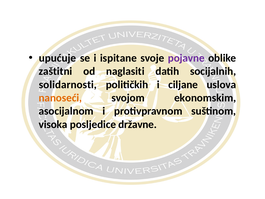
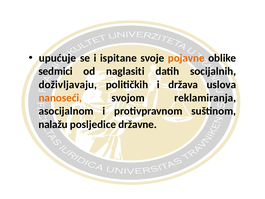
pojavne colour: purple -> orange
zaštitni: zaštitni -> sedmici
solidarnosti: solidarnosti -> doživljavaju
ciljane: ciljane -> država
ekonomskim: ekonomskim -> reklamiranja
visoka: visoka -> nalažu
